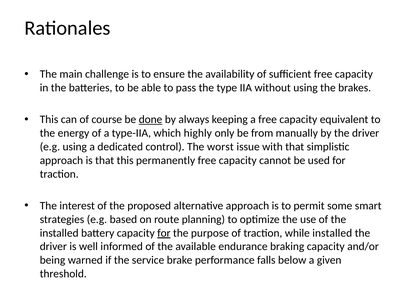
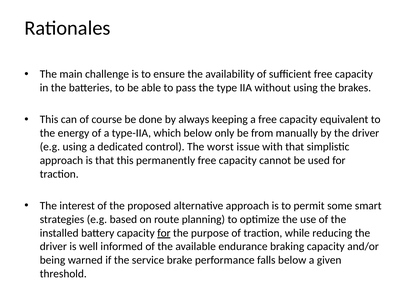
done underline: present -> none
which highly: highly -> below
while installed: installed -> reducing
